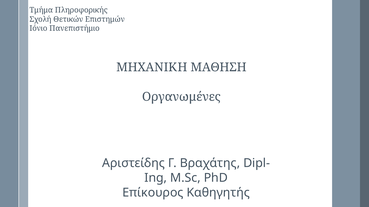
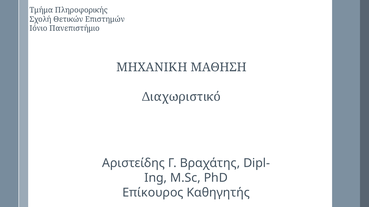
Οργανωμένες: Οργανωμένες -> Διαχωριστικό
